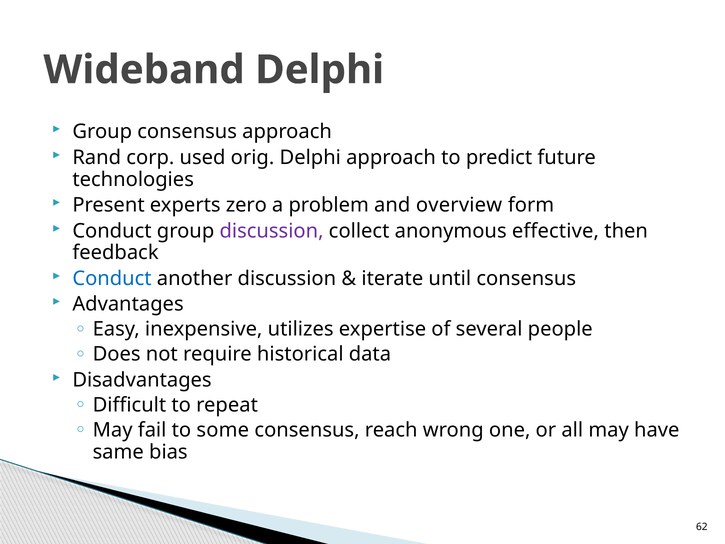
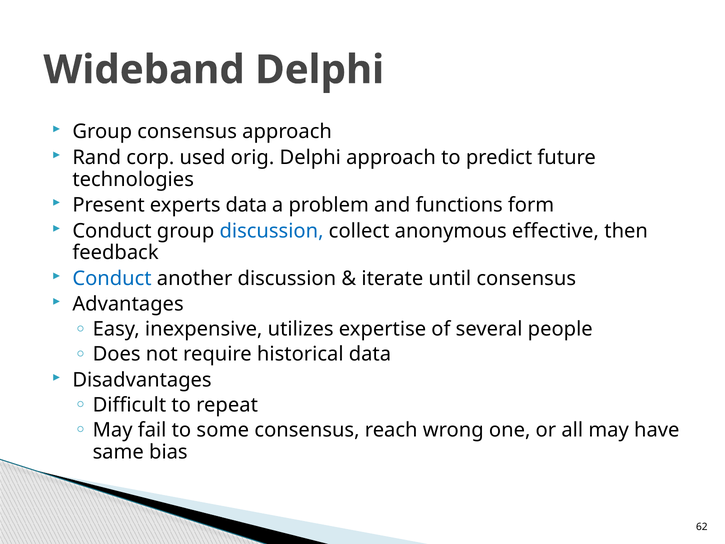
experts zero: zero -> data
overview: overview -> functions
discussion at (272, 231) colour: purple -> blue
